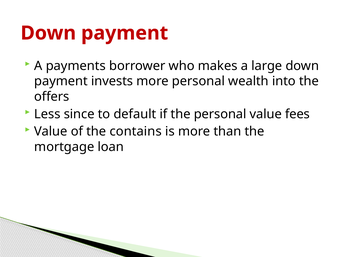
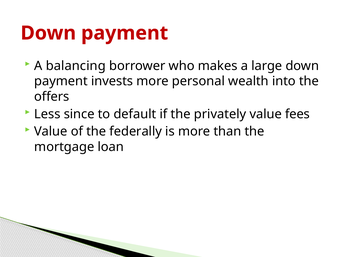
payments: payments -> balancing
the personal: personal -> privately
contains: contains -> federally
